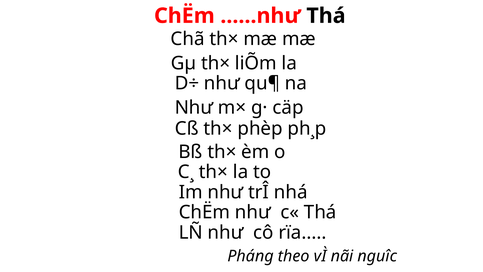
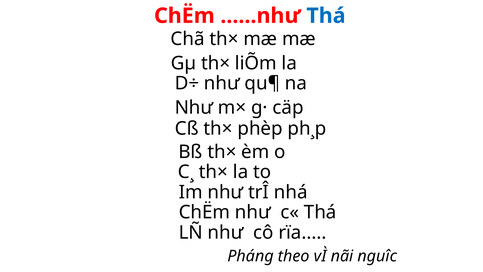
Thá at (326, 16) colour: black -> blue
